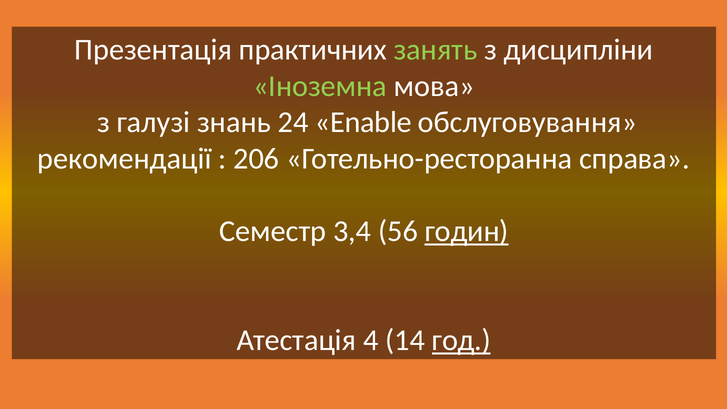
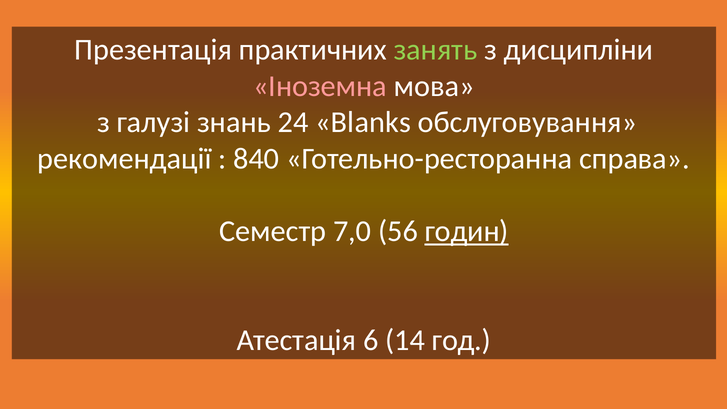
Іноземна colour: light green -> pink
Enable: Enable -> Blanks
206: 206 -> 840
3,4: 3,4 -> 7,0
4: 4 -> 6
год underline: present -> none
